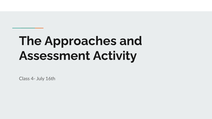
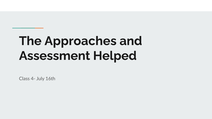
Activity: Activity -> Helped
